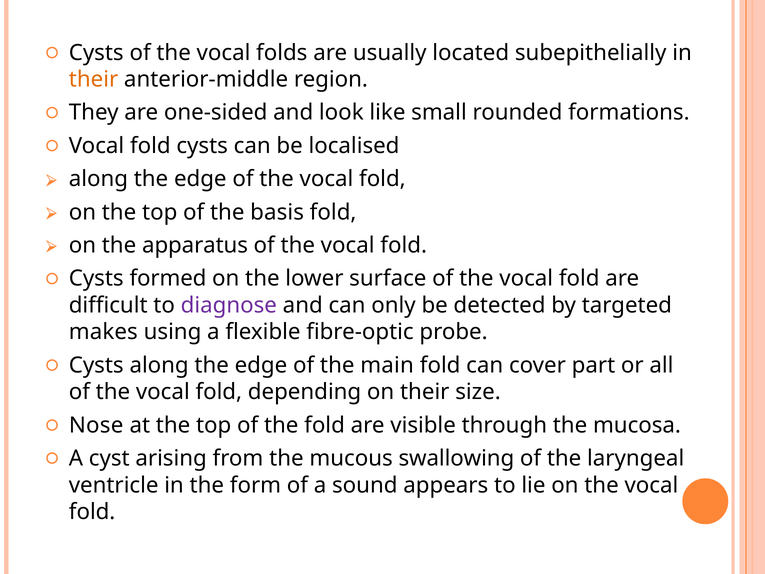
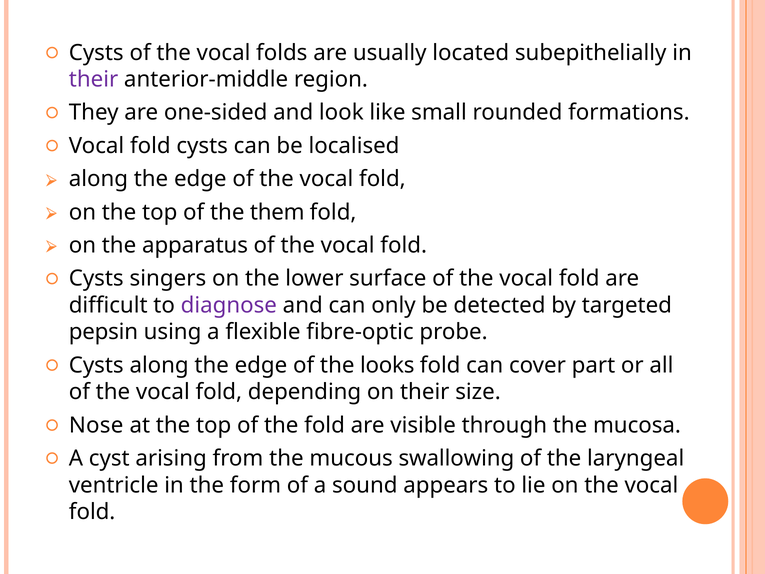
their at (94, 79) colour: orange -> purple
basis: basis -> them
formed: formed -> singers
makes: makes -> pepsin
main: main -> looks
